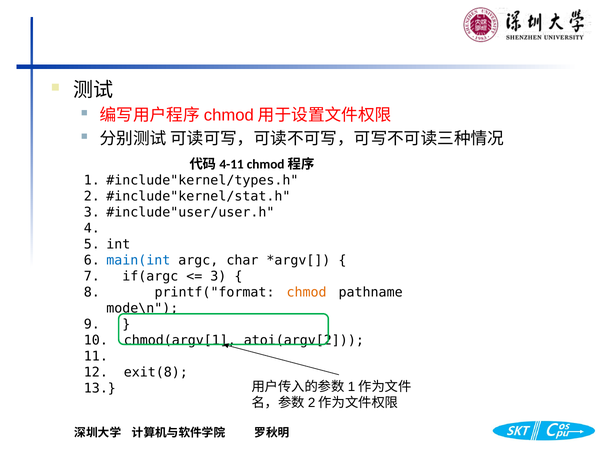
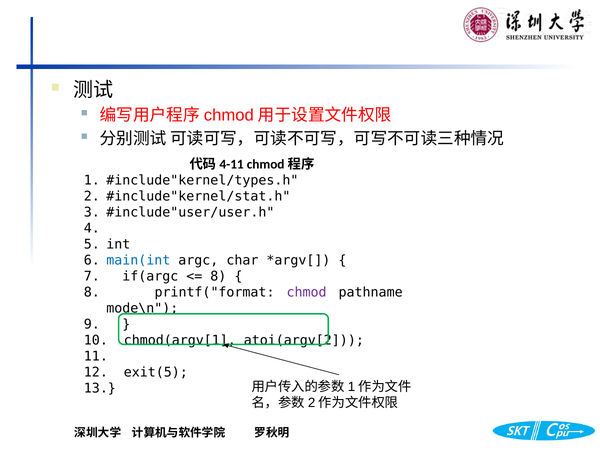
3 at (218, 276): 3 -> 8
chmod colour: orange -> purple
exit(8: exit(8 -> exit(5
